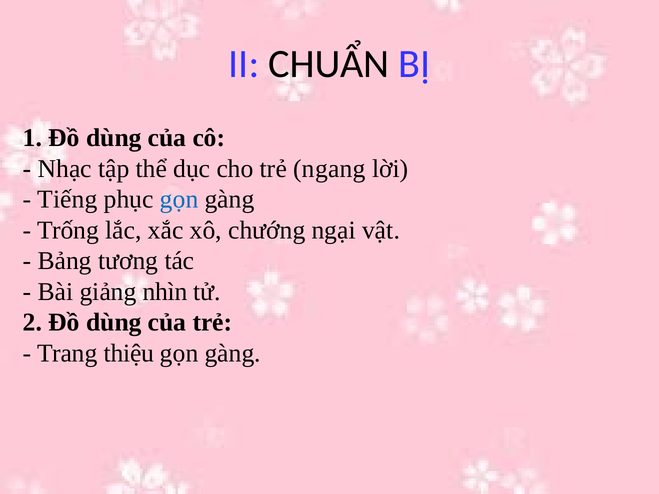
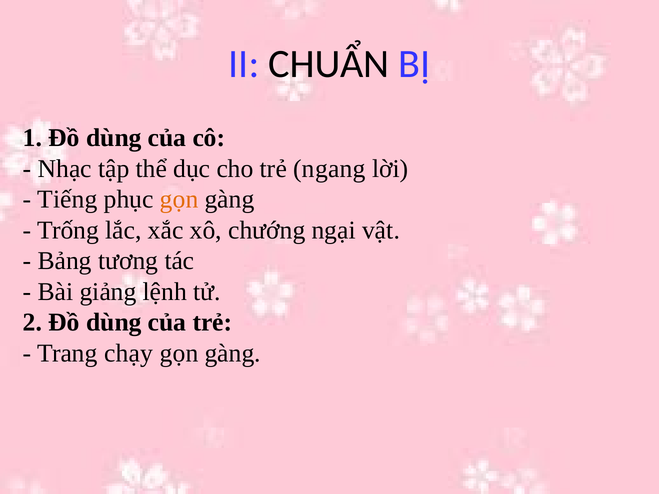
gọn at (179, 199) colour: blue -> orange
nhìn: nhìn -> lệnh
thiệu: thiệu -> chạy
